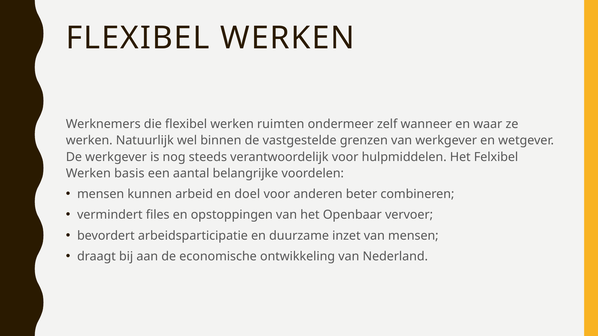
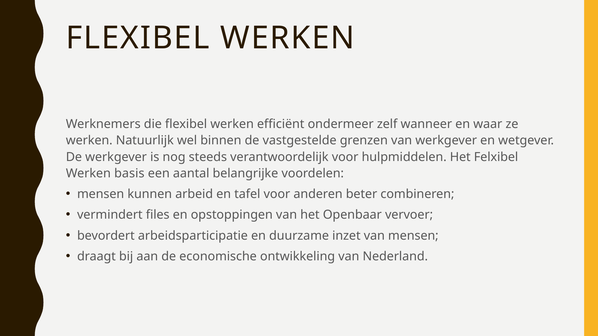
ruimten: ruimten -> efficiënt
doel: doel -> tafel
